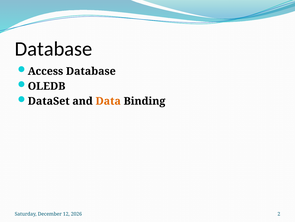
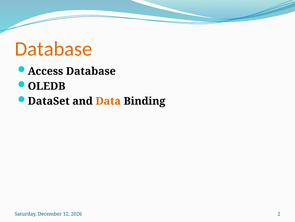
Database at (53, 49) colour: black -> orange
